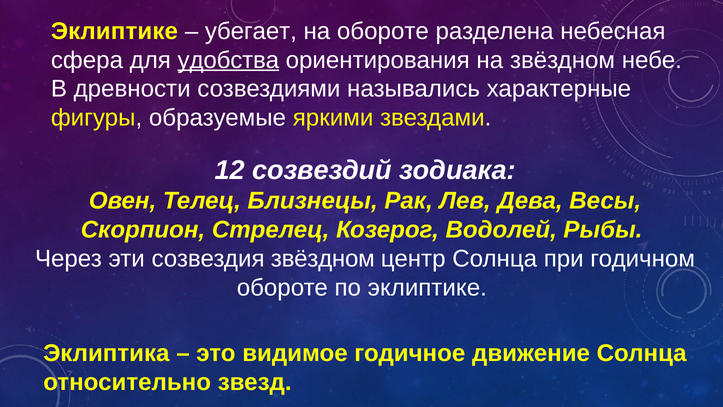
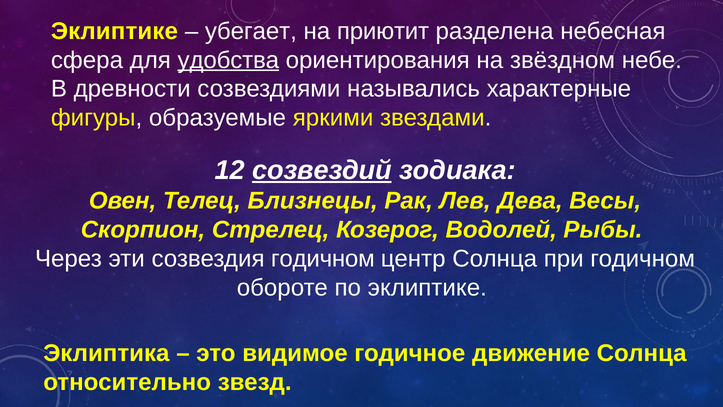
на обороте: обороте -> приютит
созвездий underline: none -> present
созвездия звёздном: звёздном -> годичном
